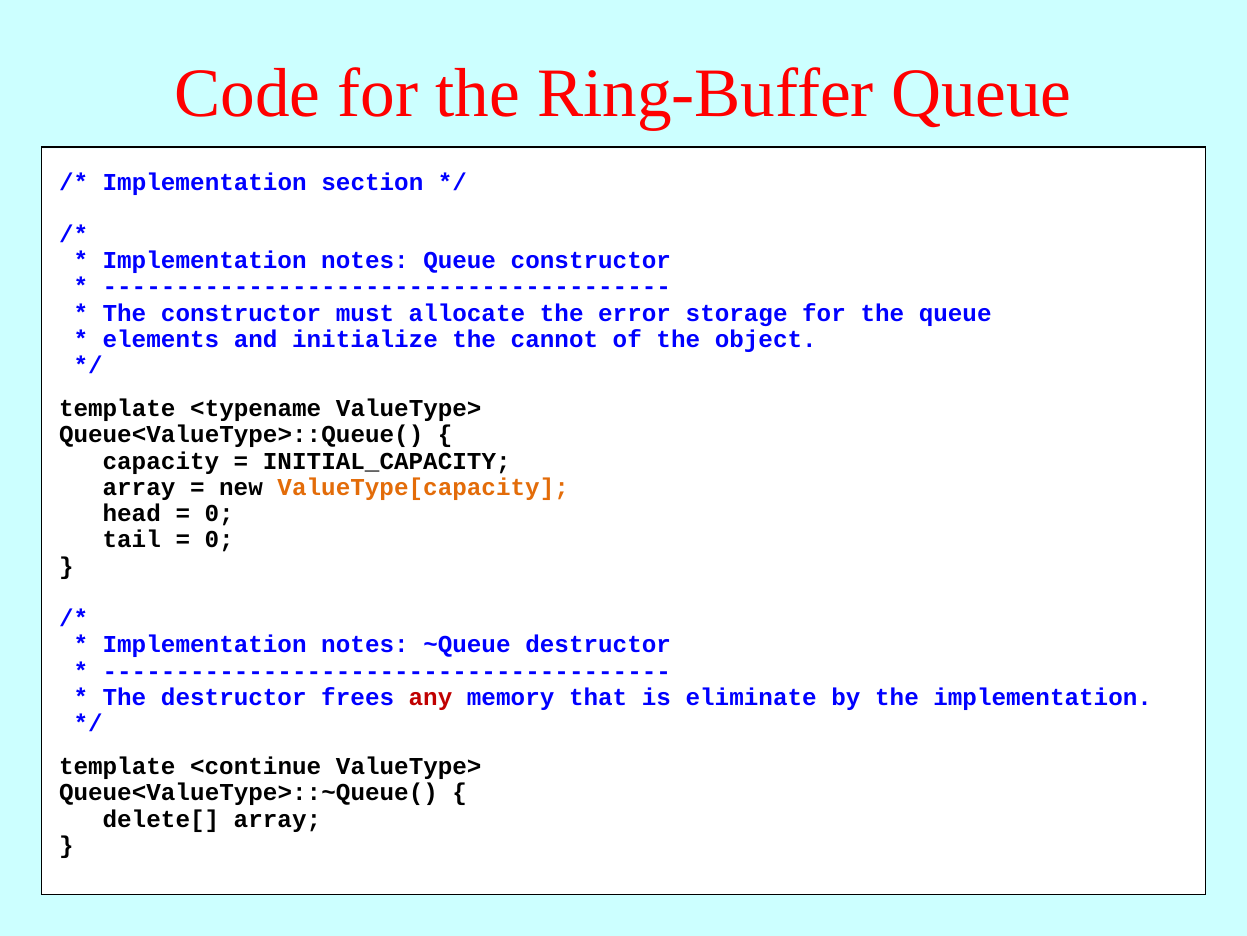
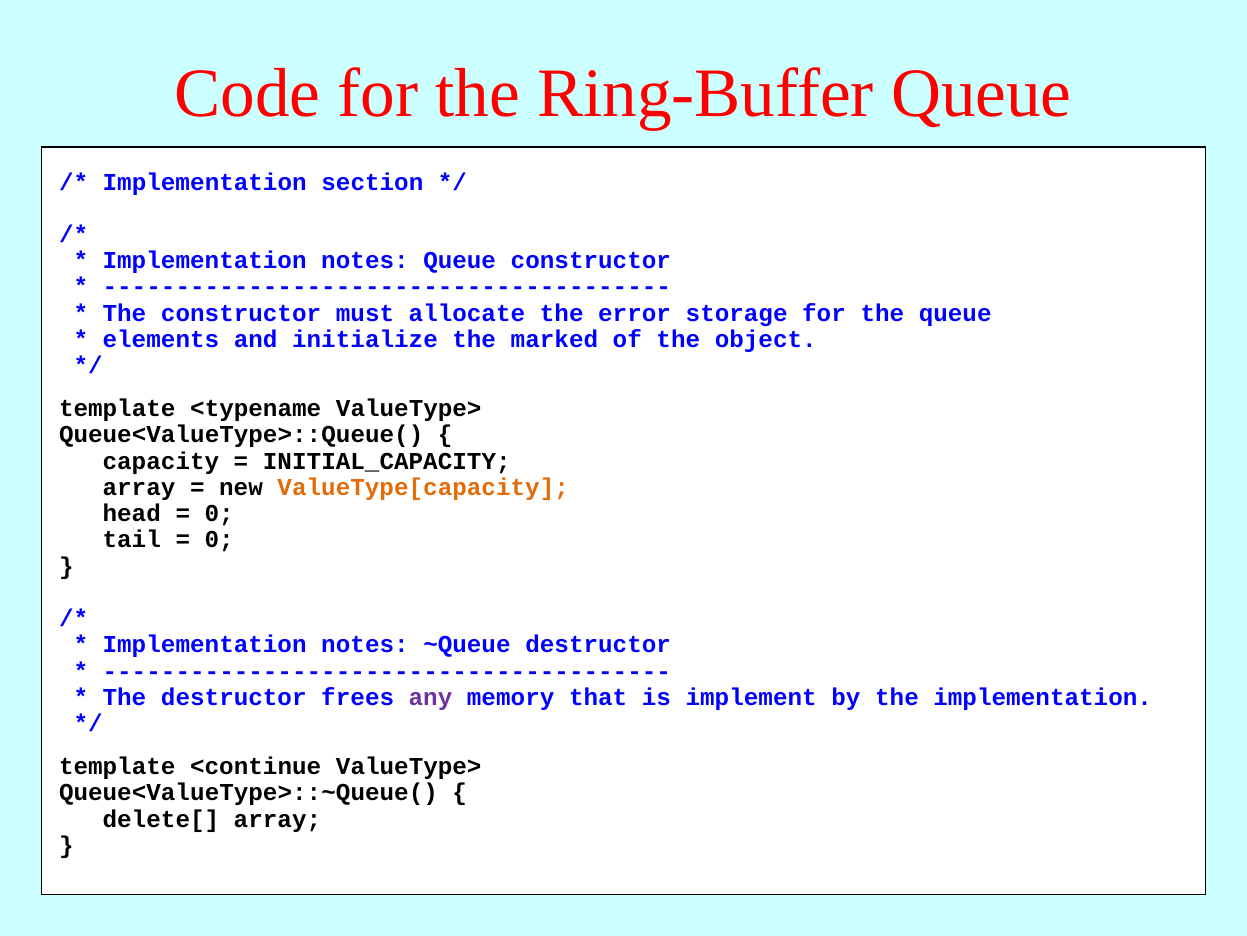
cannot: cannot -> marked
any colour: red -> purple
eliminate: eliminate -> implement
